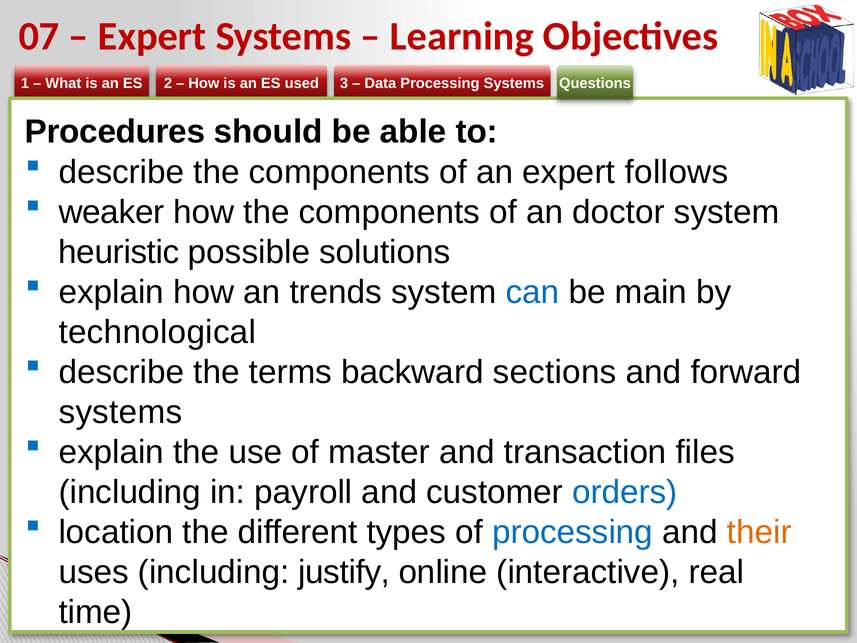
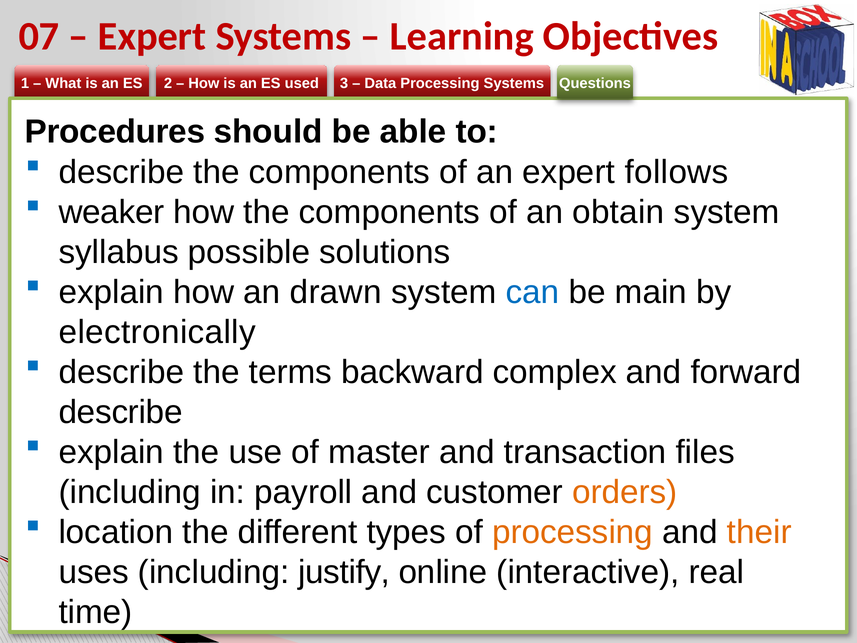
doctor: doctor -> obtain
heuristic: heuristic -> syllabus
trends: trends -> drawn
technological: technological -> electronically
sections: sections -> complex
systems at (120, 412): systems -> describe
orders colour: blue -> orange
processing at (573, 532) colour: blue -> orange
